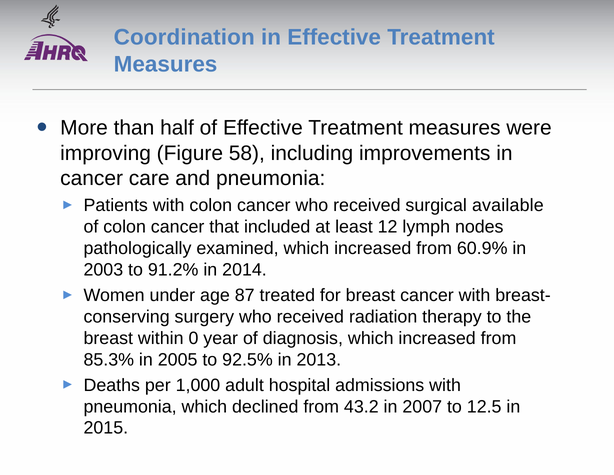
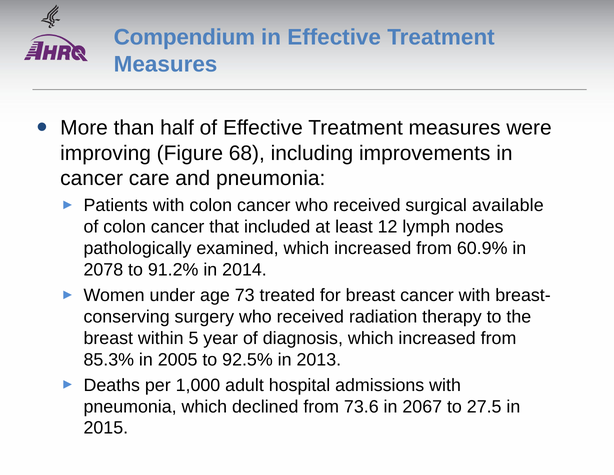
Coordination: Coordination -> Compendium
58: 58 -> 68
2003: 2003 -> 2078
87: 87 -> 73
0: 0 -> 5
43.2: 43.2 -> 73.6
2007: 2007 -> 2067
12.5: 12.5 -> 27.5
